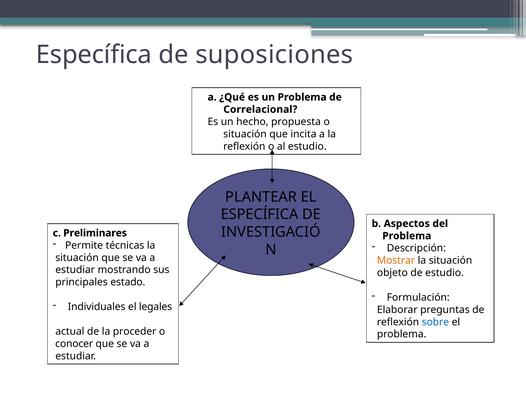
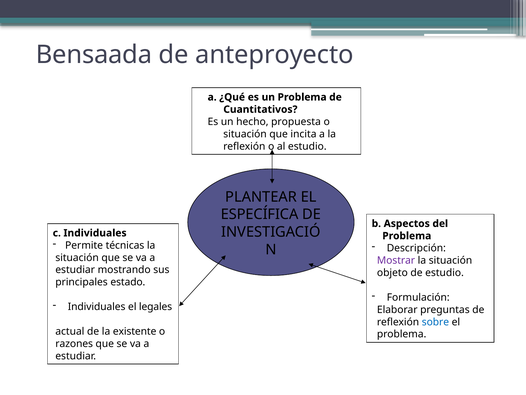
Específica at (94, 55): Específica -> Bensaada
suposiciones: suposiciones -> anteproyecto
Correlacional: Correlacional -> Cuantitativos
c Preliminares: Preliminares -> Individuales
Mostrar colour: orange -> purple
proceder: proceder -> existente
conocer: conocer -> razones
